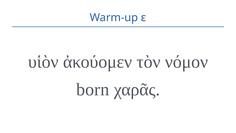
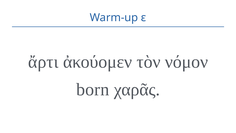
υἱὸν: υἱὸν -> ἄρτι
